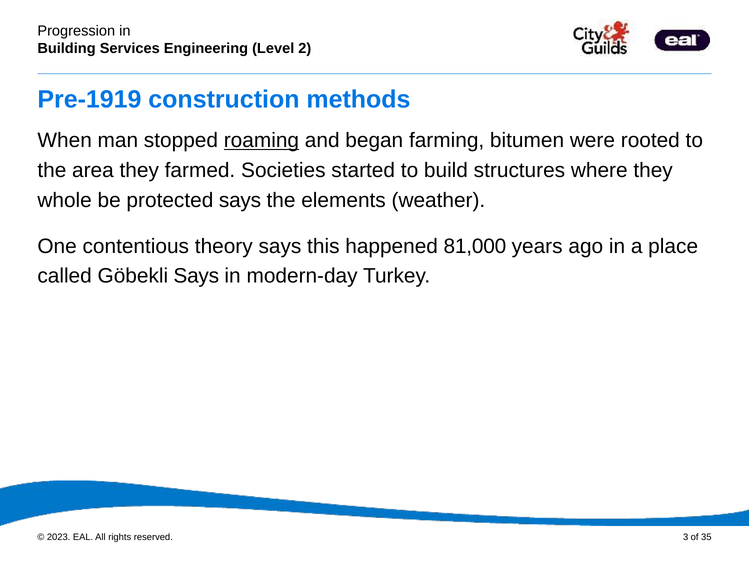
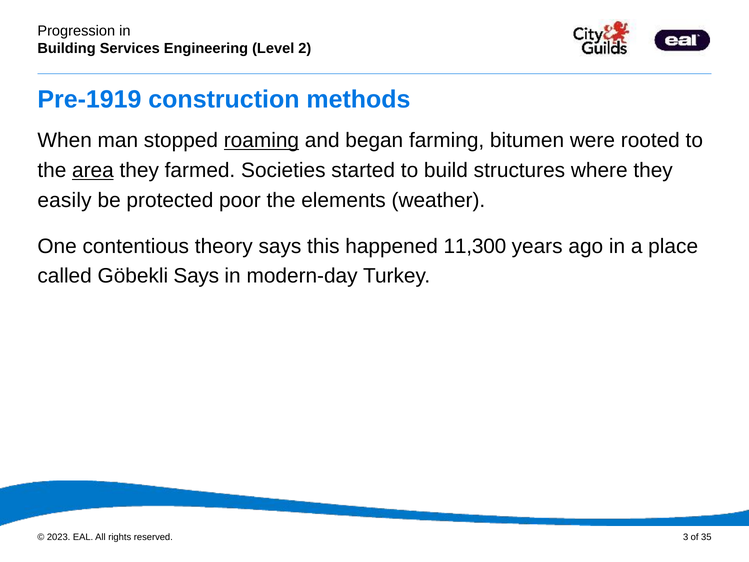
area underline: none -> present
whole: whole -> easily
protected says: says -> poor
81,000: 81,000 -> 11,300
